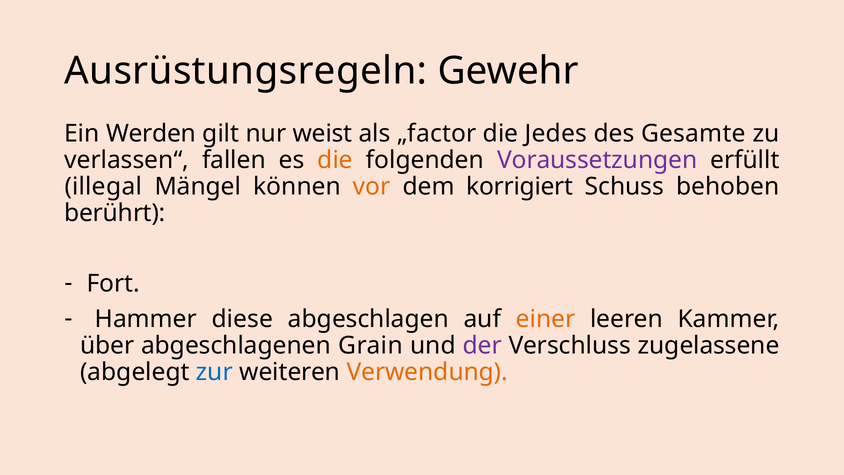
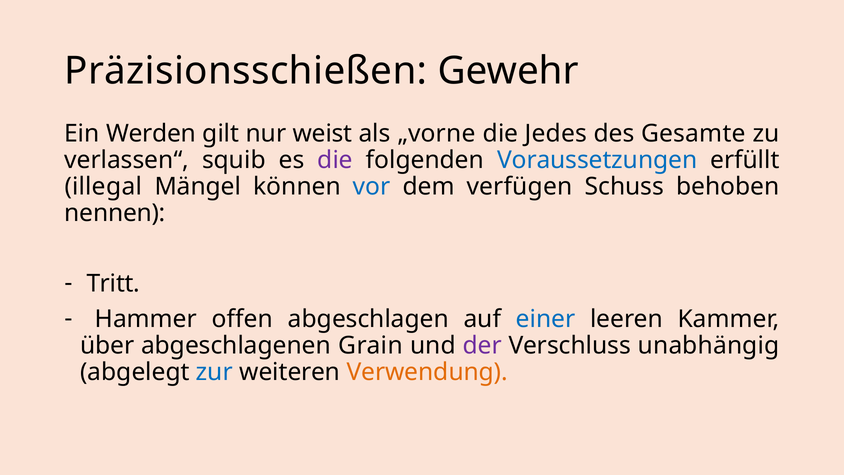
Ausrüstungsregeln: Ausrüstungsregeln -> Präzisionsschießen
„factor: „factor -> „vorne
fallen: fallen -> squib
die at (335, 160) colour: orange -> purple
Voraussetzungen colour: purple -> blue
vor colour: orange -> blue
korrigiert: korrigiert -> verfügen
berührt: berührt -> nennen
Fort: Fort -> Tritt
diese: diese -> offen
einer colour: orange -> blue
zugelassene: zugelassene -> unabhängig
